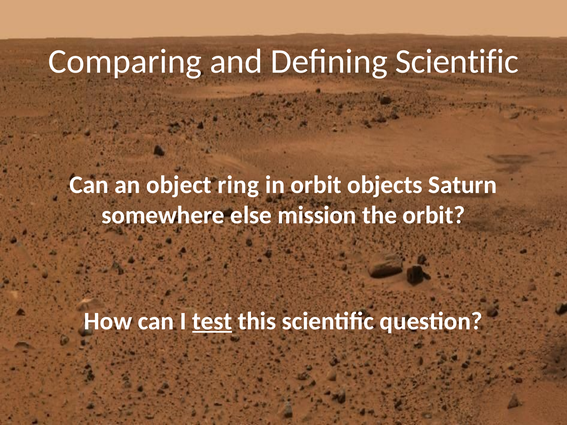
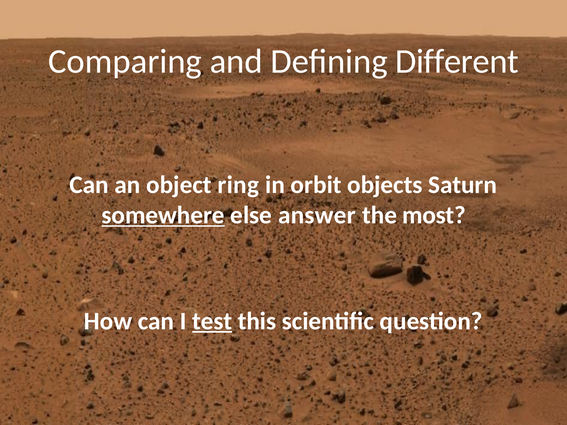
Defining Scientific: Scientific -> Different
somewhere underline: none -> present
mission: mission -> answer
the orbit: orbit -> most
